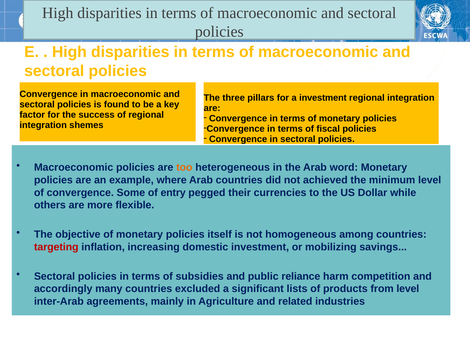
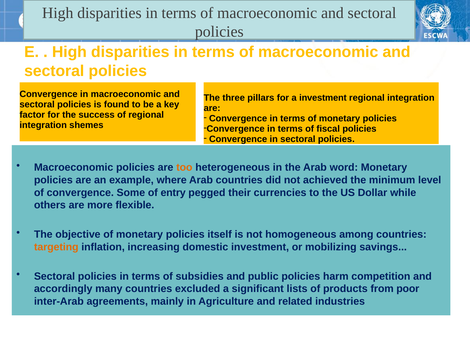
targeting colour: red -> orange
public reliance: reliance -> policies
from level: level -> poor
